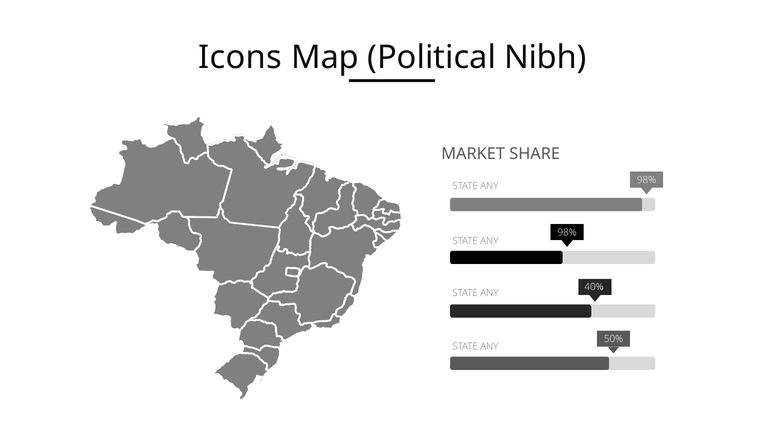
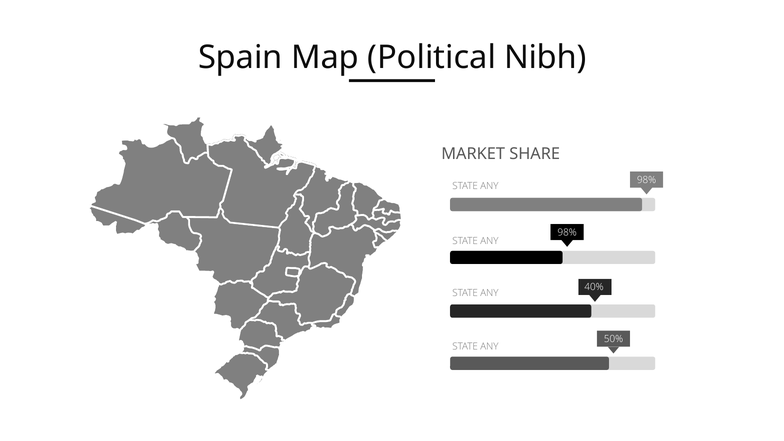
Icons: Icons -> Spain
